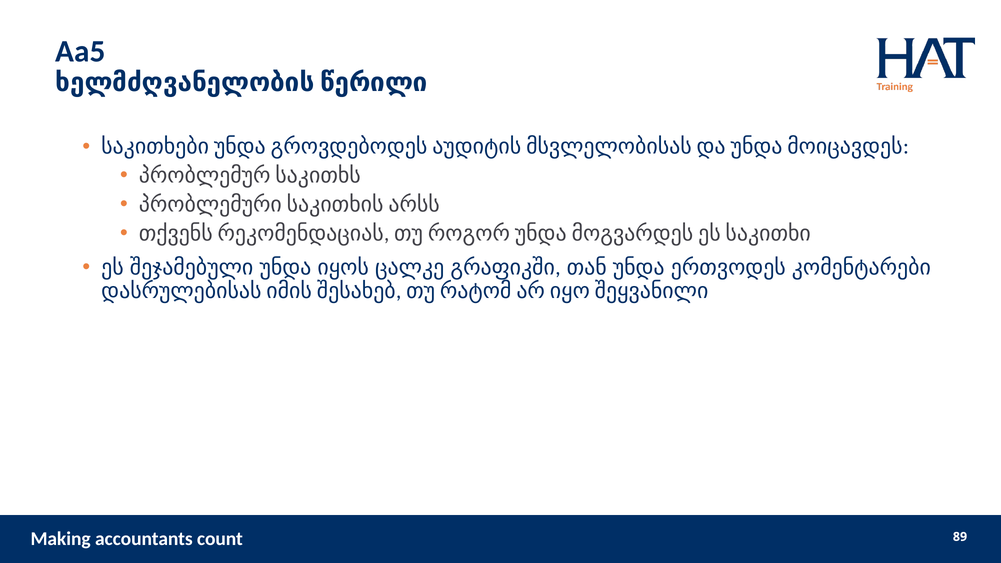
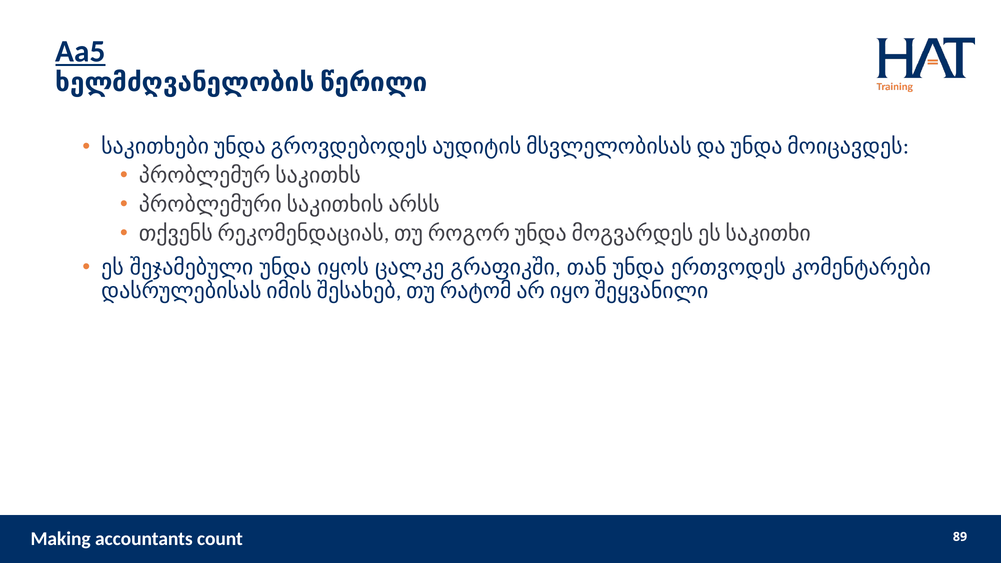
Aa5 underline: none -> present
